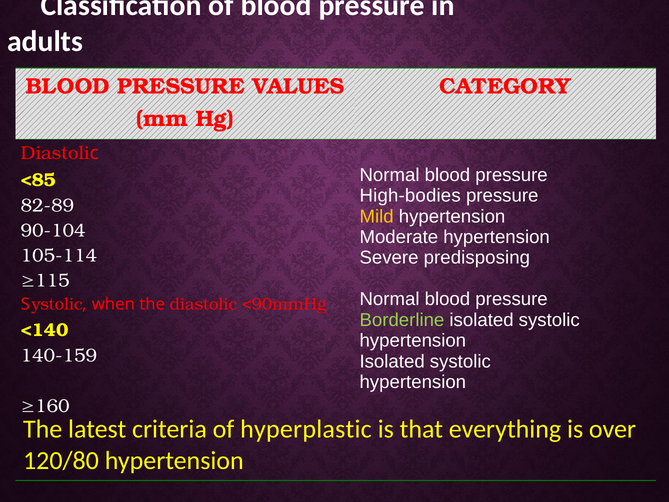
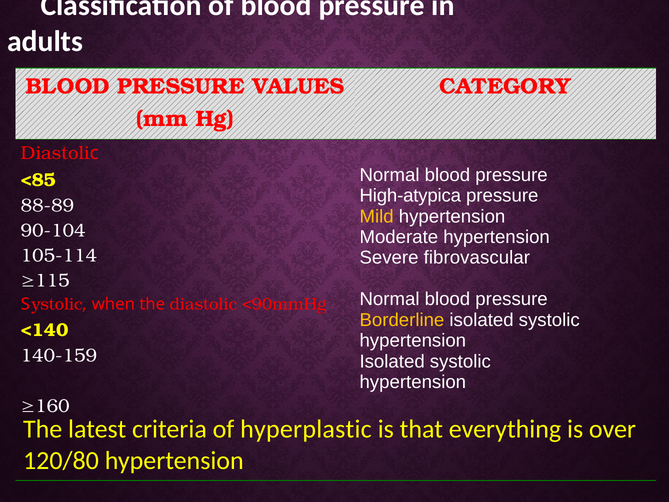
High-bodies: High-bodies -> High-atypica
82-89: 82-89 -> 88-89
predisposing: predisposing -> fibrovascular
Borderline colour: light green -> yellow
